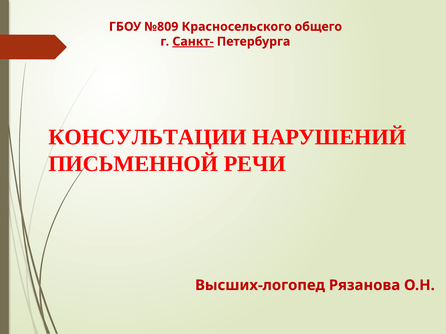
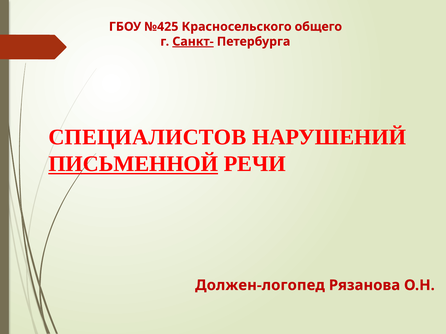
№809: №809 -> №425
КОНСУЛЬТАЦИИ: КОНСУЛЬТАЦИИ -> СПЕЦИАЛИСТОВ
ПИСЬМЕННОЙ underline: none -> present
Высших-логопед: Высших-логопед -> Должен-логопед
